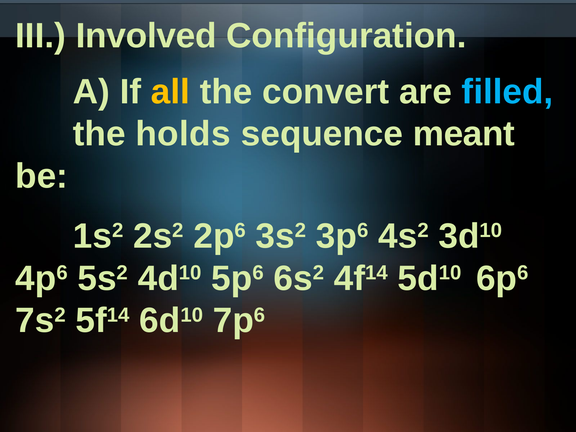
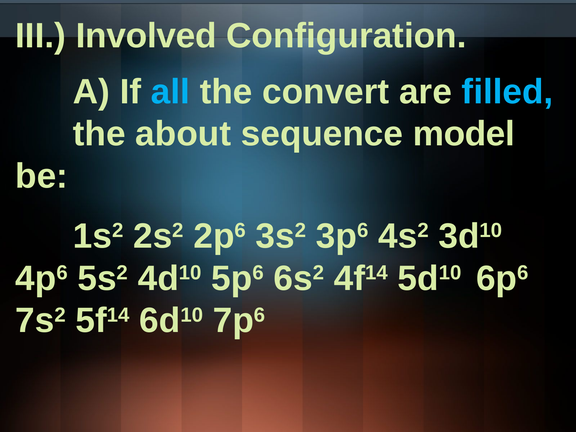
all colour: yellow -> light blue
holds: holds -> about
meant: meant -> model
